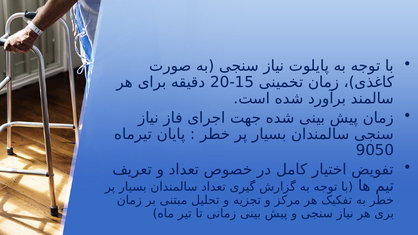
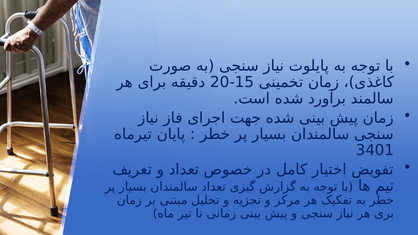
9050: 9050 -> 3401
